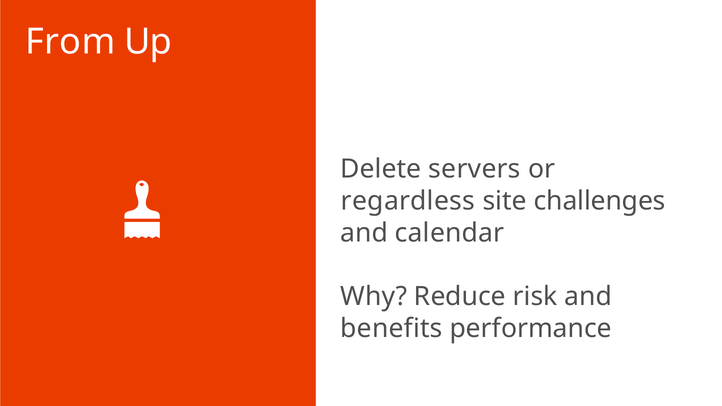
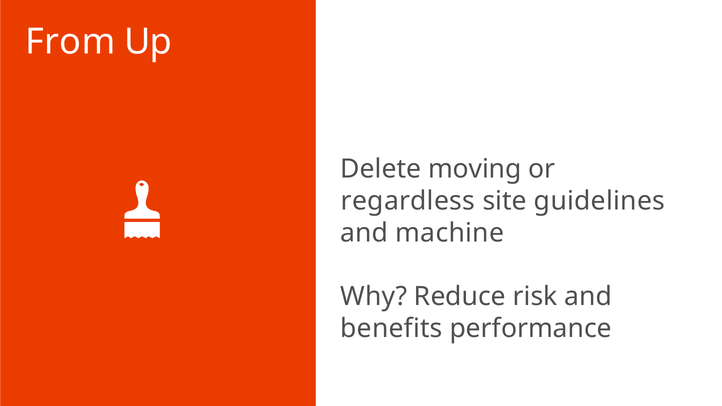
servers: servers -> moving
challenges: challenges -> guidelines
calendar: calendar -> machine
